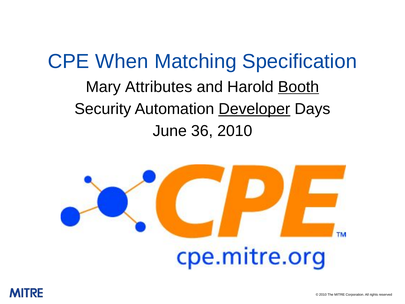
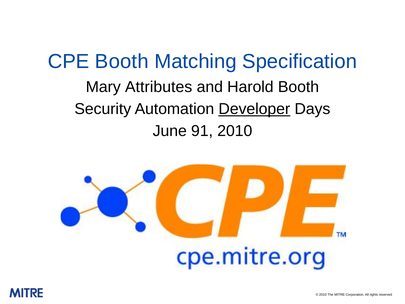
CPE When: When -> Booth
Booth at (299, 87) underline: present -> none
36: 36 -> 91
